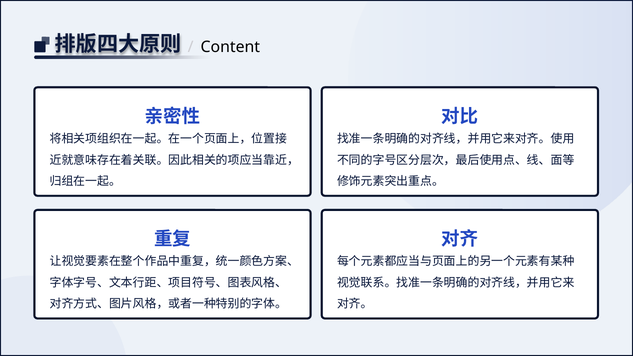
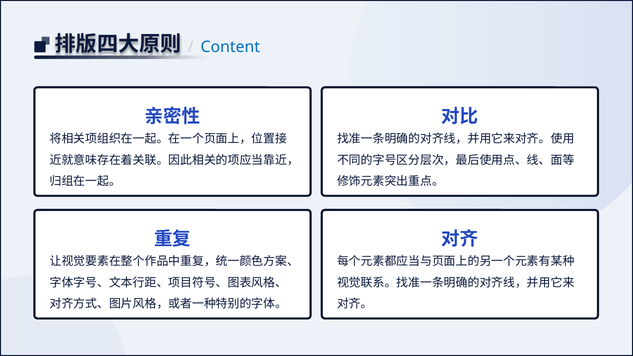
Content colour: black -> blue
